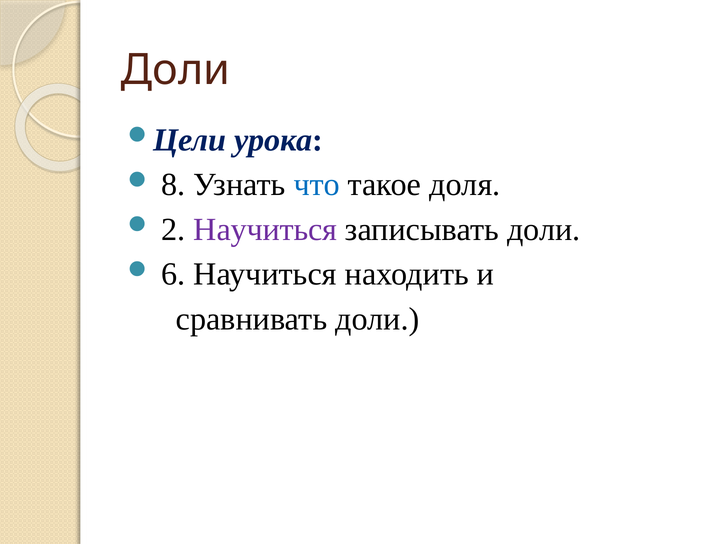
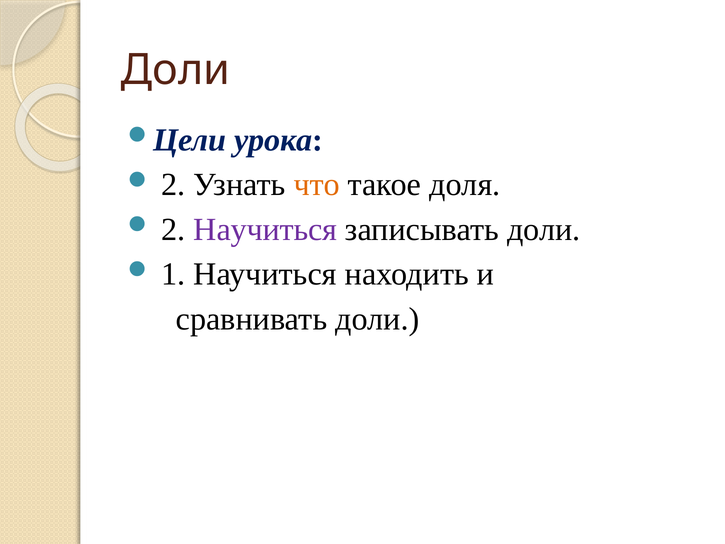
8 at (173, 185): 8 -> 2
что colour: blue -> orange
6: 6 -> 1
